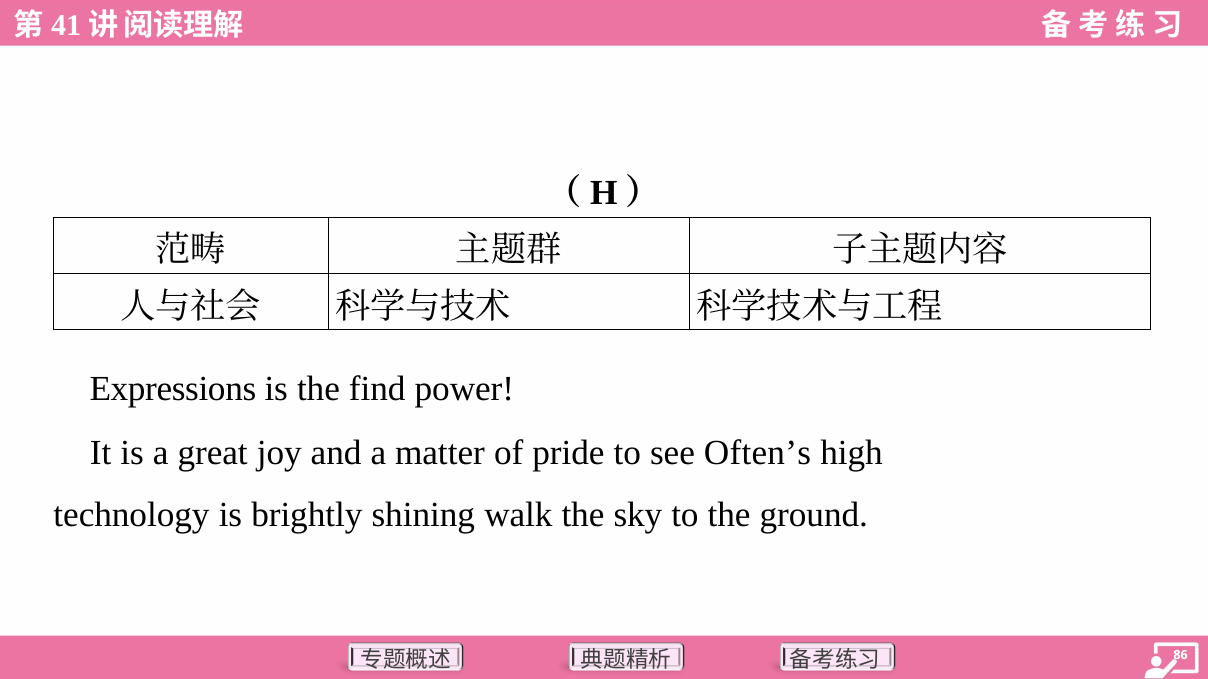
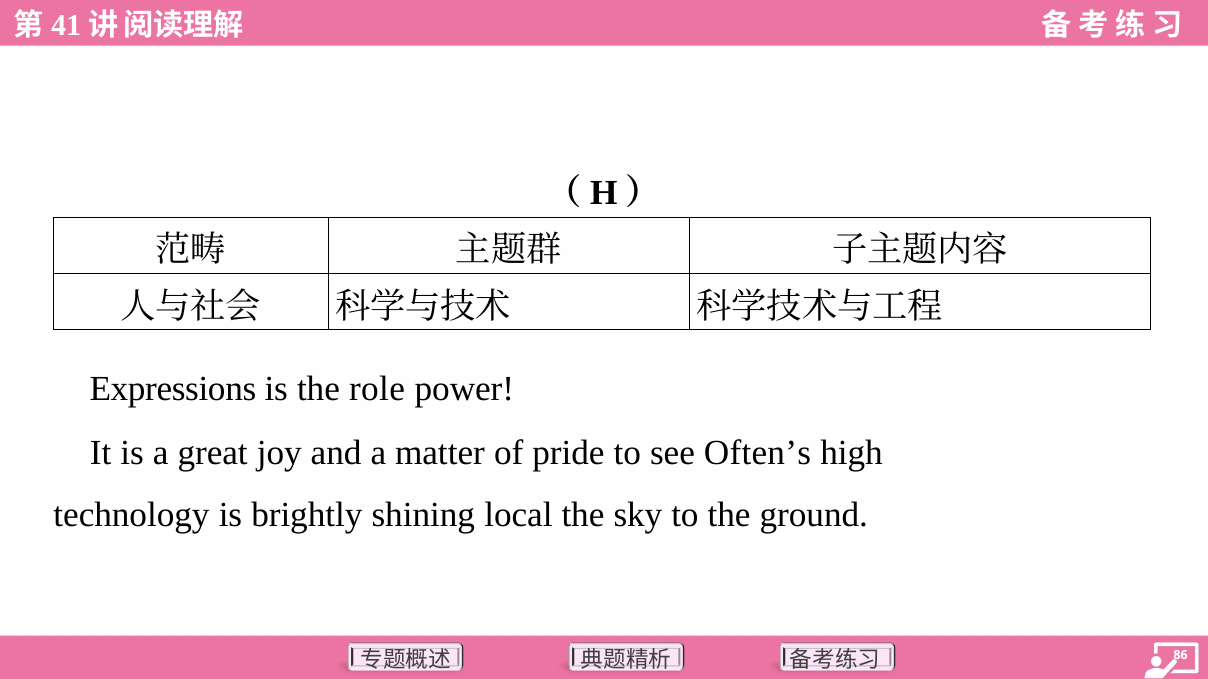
find: find -> role
walk: walk -> local
